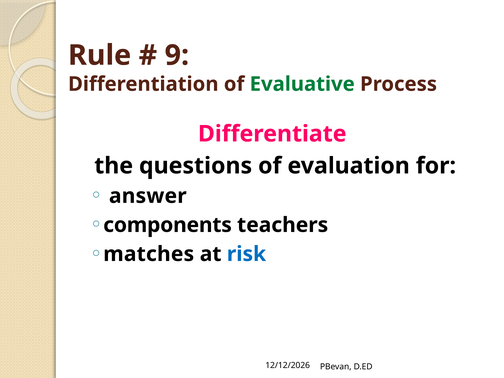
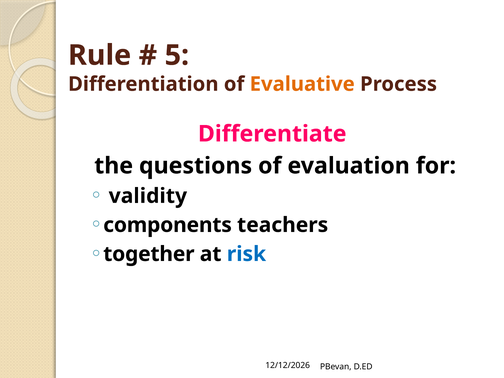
9: 9 -> 5
Evaluative colour: green -> orange
answer: answer -> validity
matches: matches -> together
